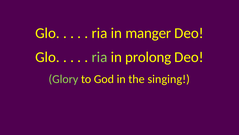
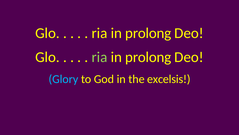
manger at (148, 33): manger -> prolong
Glory colour: light green -> light blue
singing: singing -> excelsis
